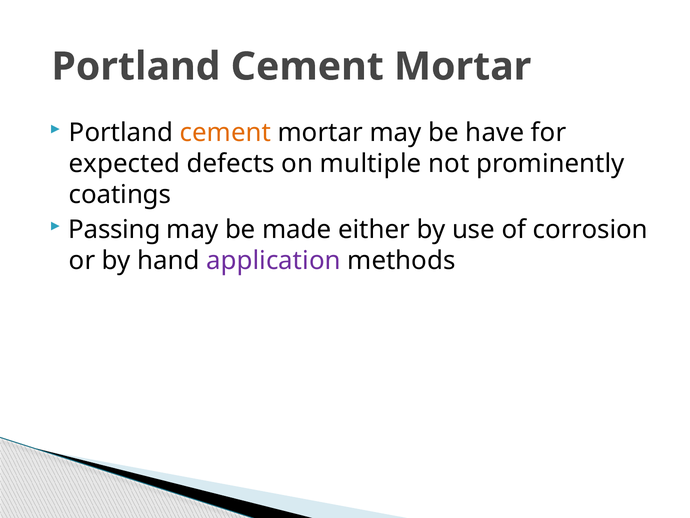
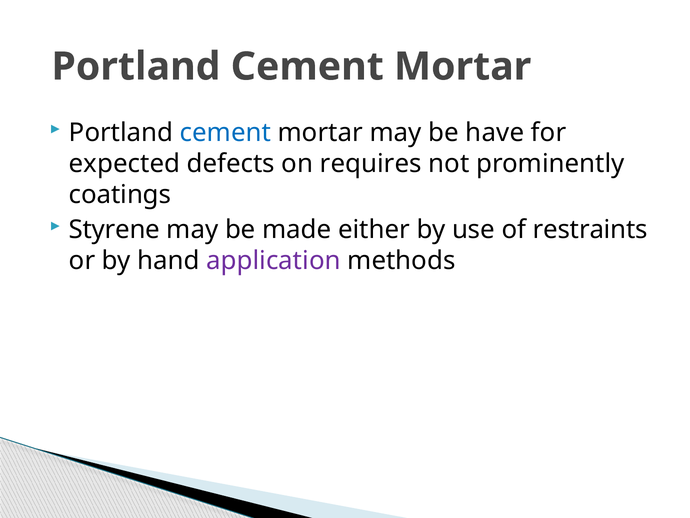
cement at (226, 133) colour: orange -> blue
multiple: multiple -> requires
Passing: Passing -> Styrene
corrosion: corrosion -> restraints
